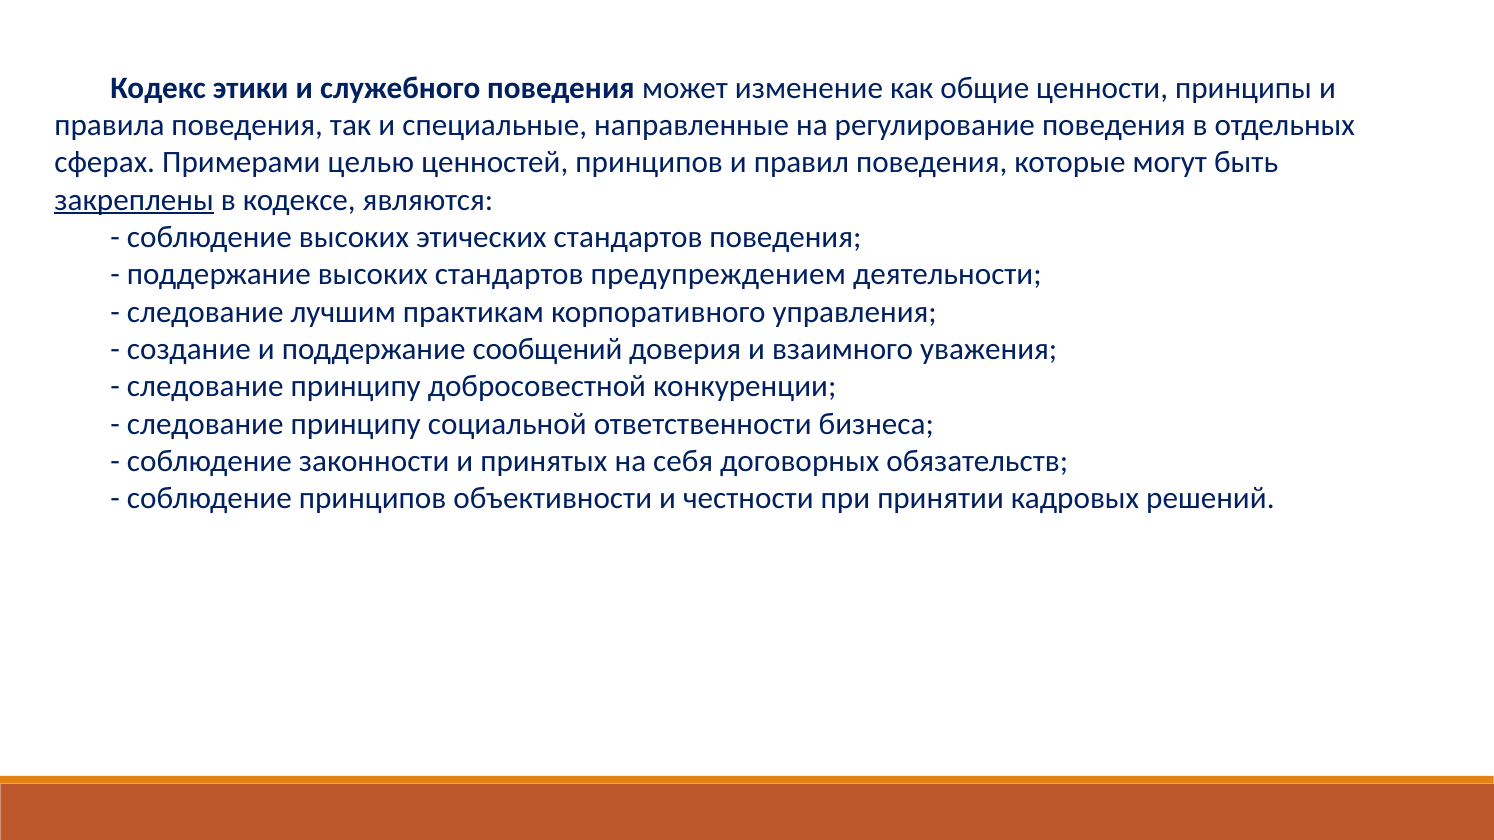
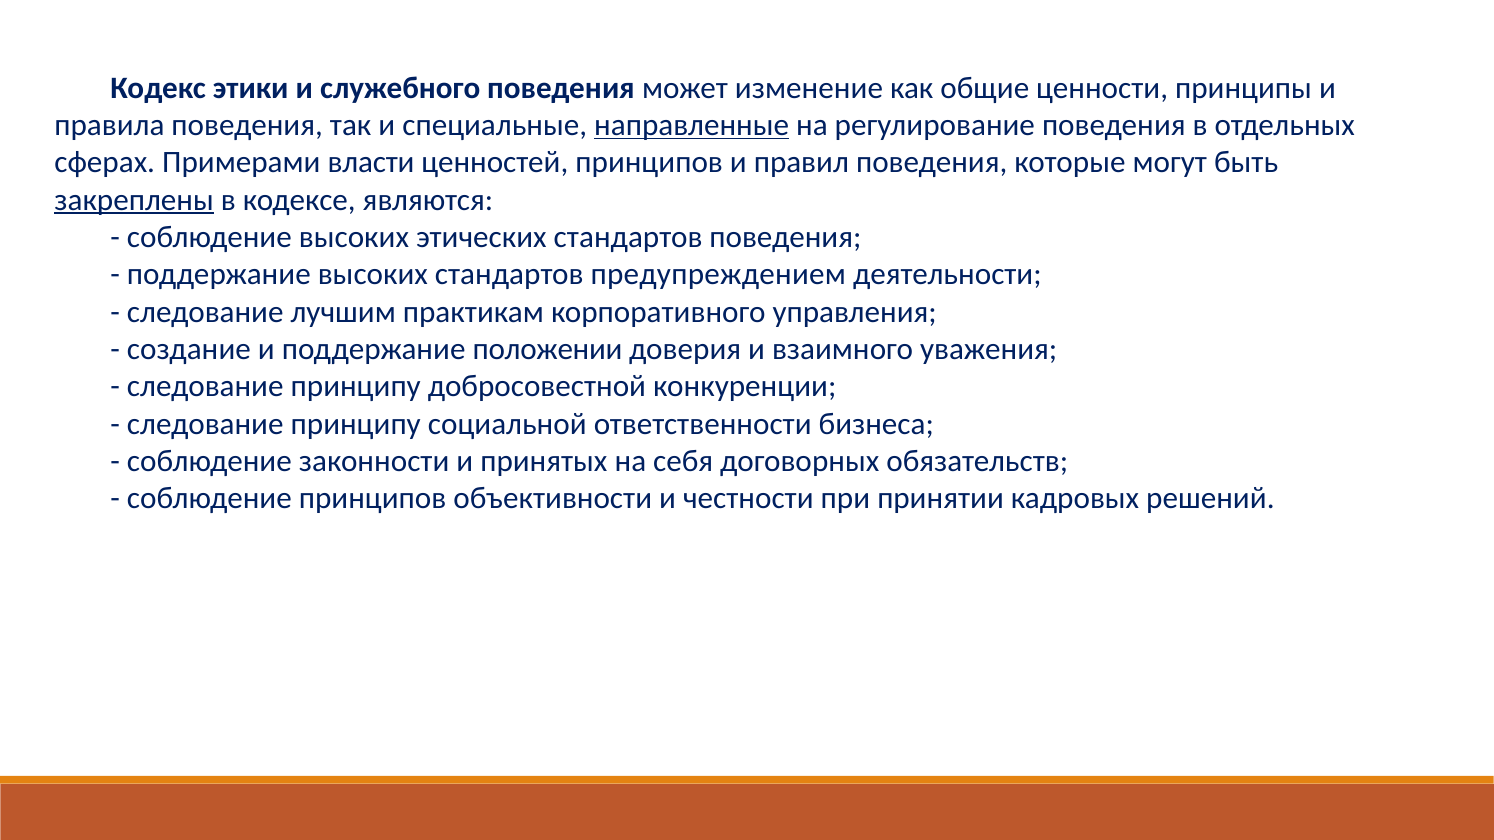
направленные underline: none -> present
целью: целью -> власти
сообщений: сообщений -> положении
